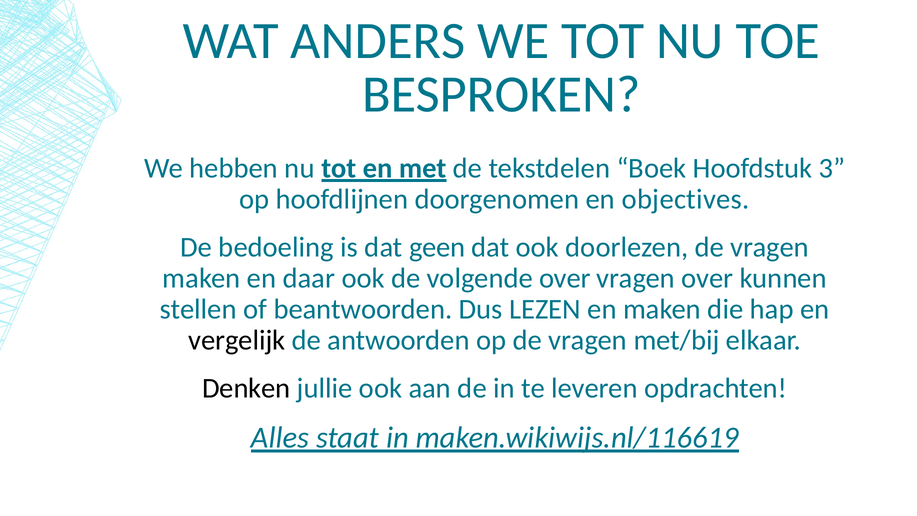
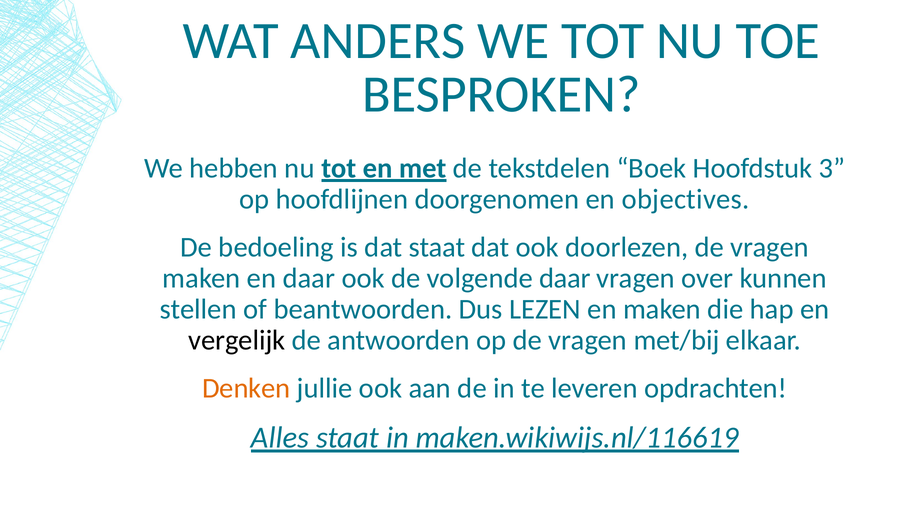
dat geen: geen -> staat
volgende over: over -> daar
Denken colour: black -> orange
